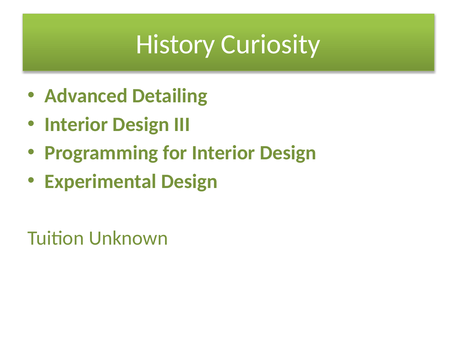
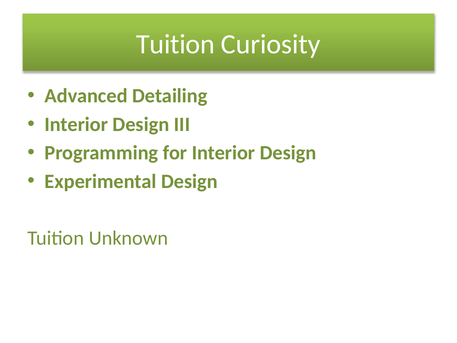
History at (176, 44): History -> Tuition
